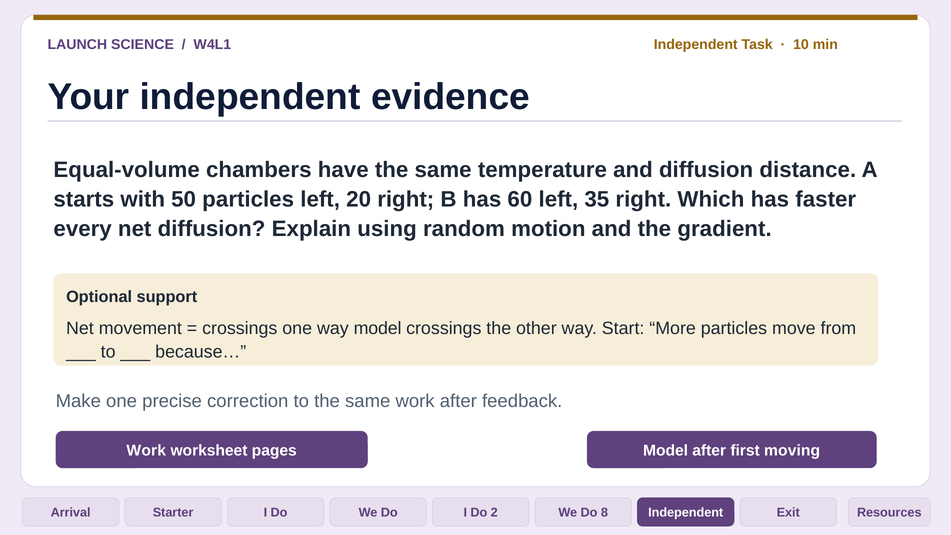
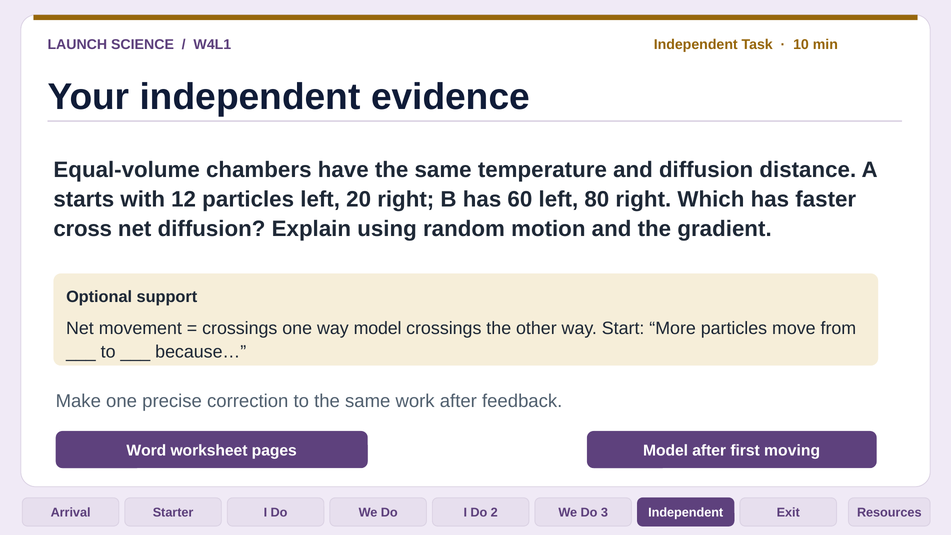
50: 50 -> 12
35: 35 -> 80
every: every -> cross
Work at (146, 451): Work -> Word
8: 8 -> 3
